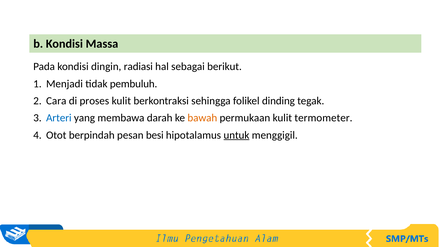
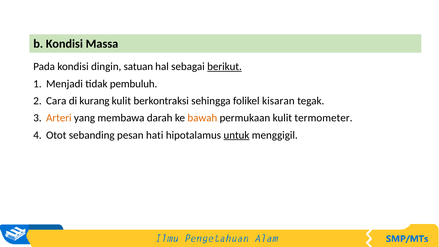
radiasi: radiasi -> satuan
berikut underline: none -> present
proses: proses -> kurang
dinding: dinding -> kisaran
Arteri colour: blue -> orange
berpindah: berpindah -> sebanding
besi: besi -> hati
